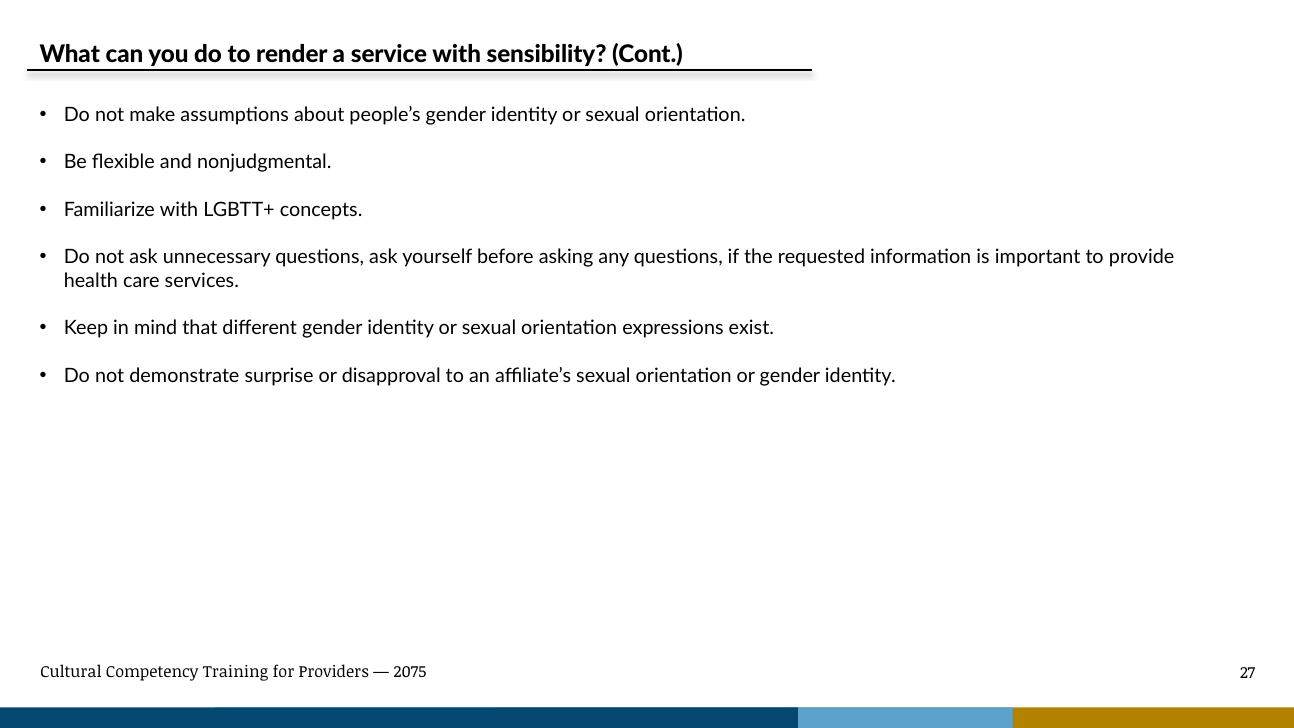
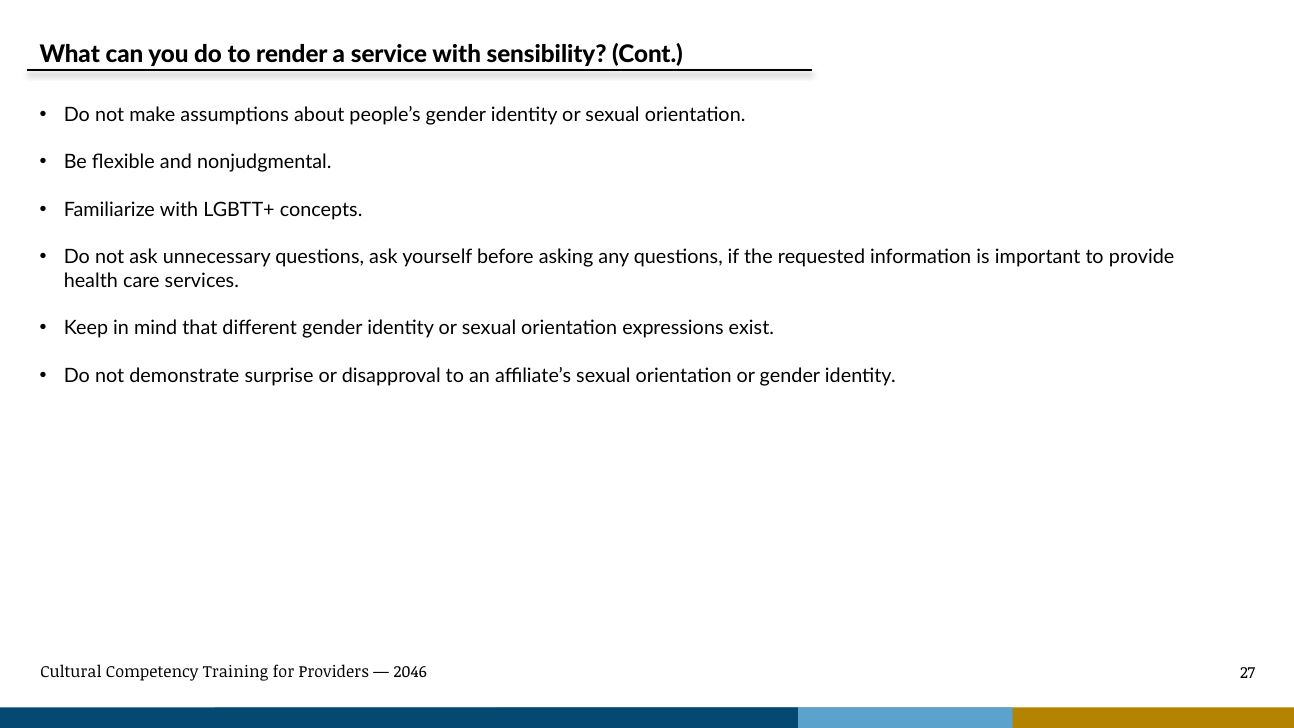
2075: 2075 -> 2046
